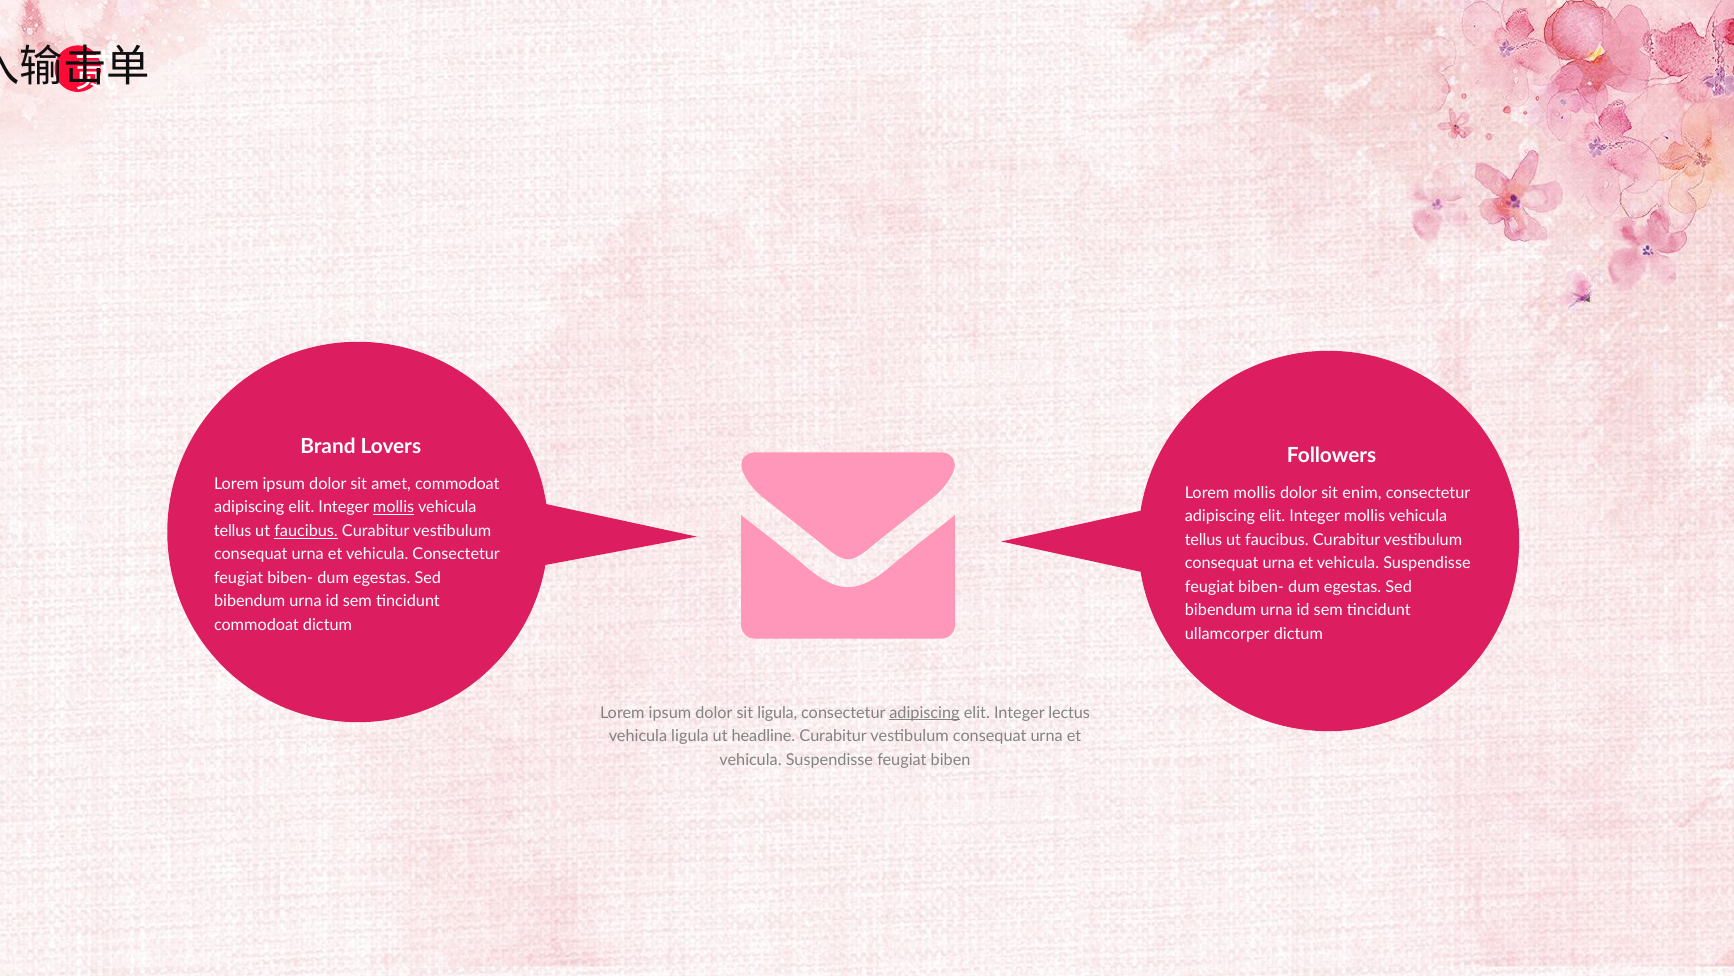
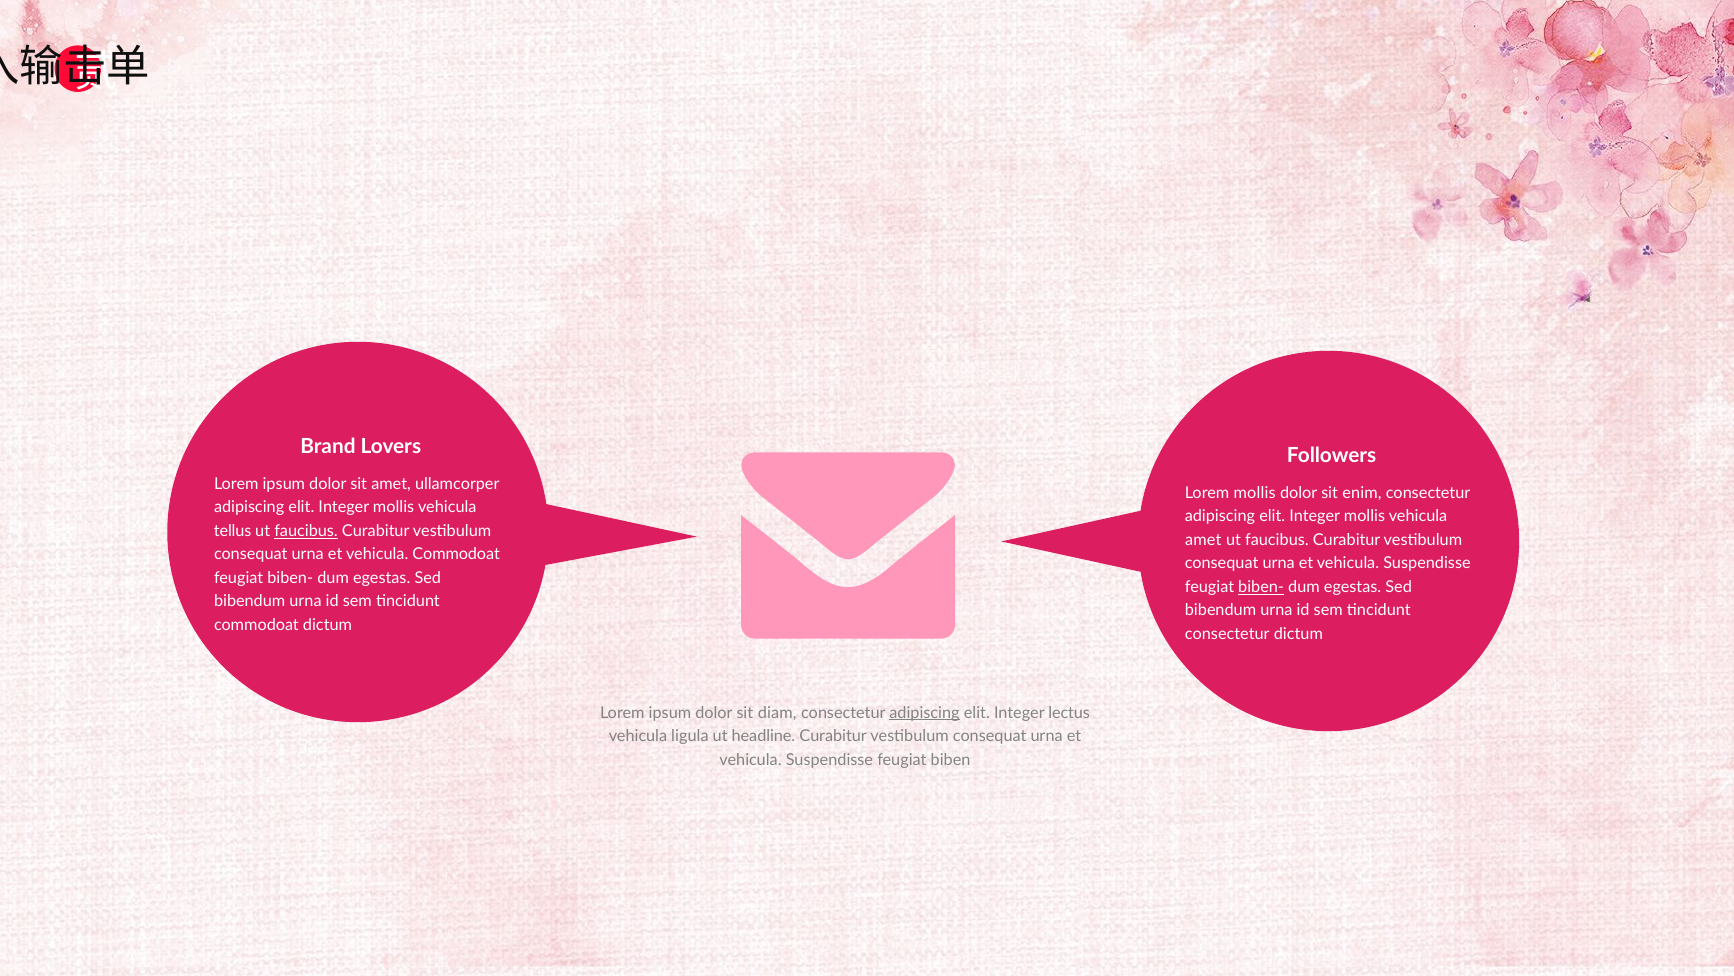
amet commodoat: commodoat -> ullamcorper
mollis at (394, 507) underline: present -> none
tellus at (1204, 540): tellus -> amet
vehicula Consectetur: Consectetur -> Commodoat
biben- at (1261, 587) underline: none -> present
ullamcorper at (1227, 634): ullamcorper -> consectetur
sit ligula: ligula -> diam
